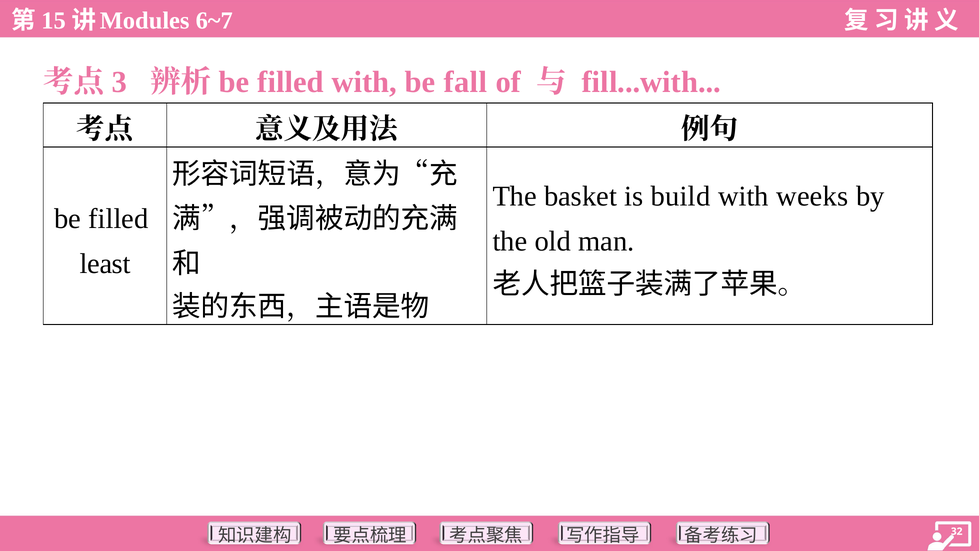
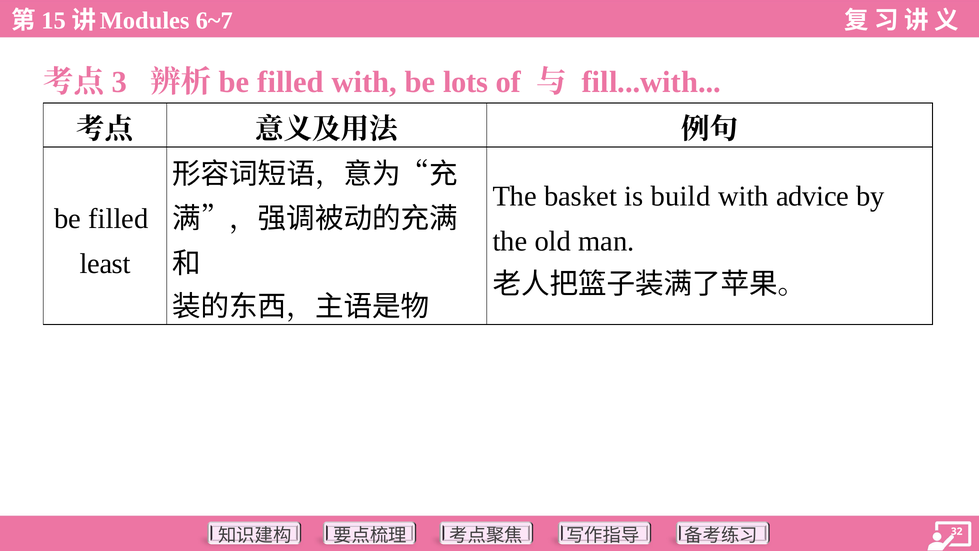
fall: fall -> lots
weeks: weeks -> advice
